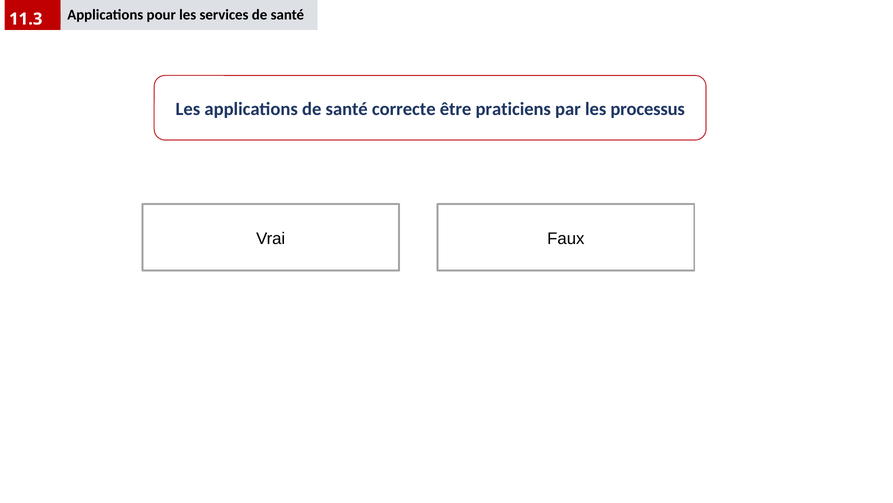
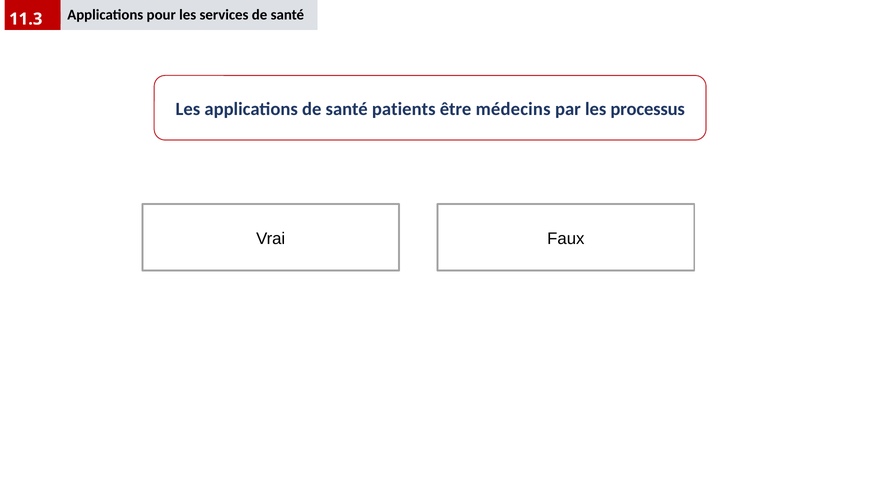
correcte: correcte -> patients
praticiens: praticiens -> médecins
